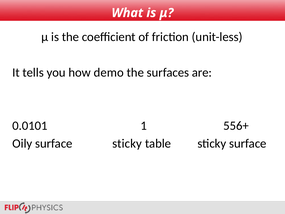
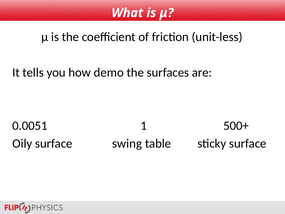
0.0101: 0.0101 -> 0.0051
556+: 556+ -> 500+
surface sticky: sticky -> swing
